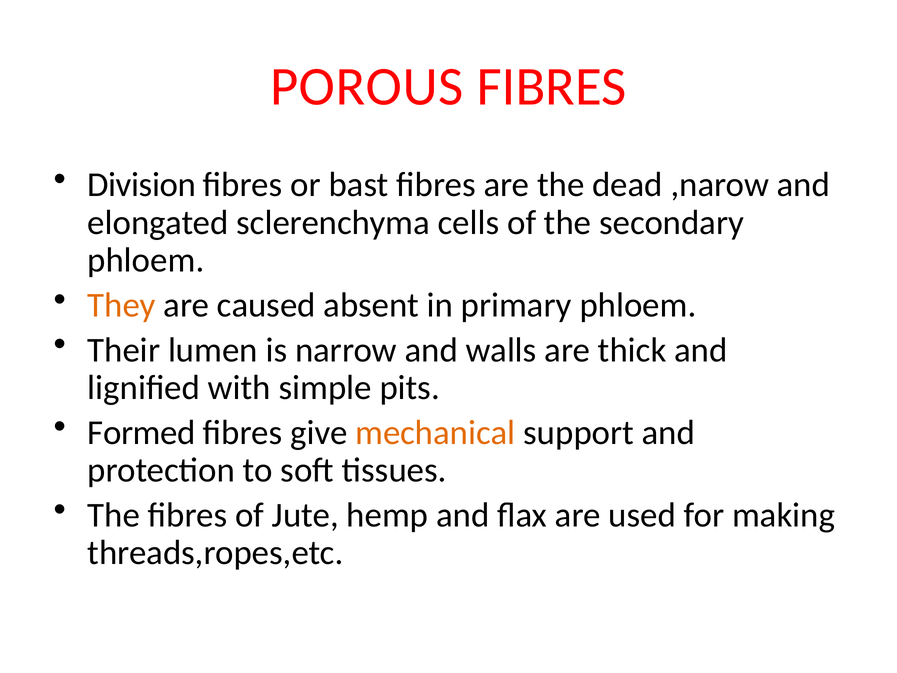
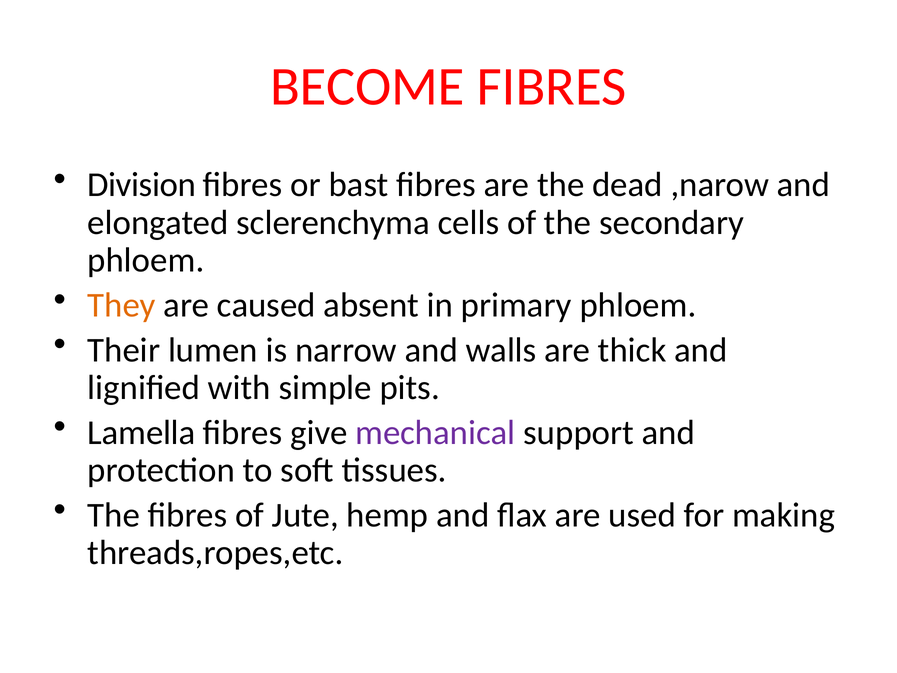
POROUS: POROUS -> BECOME
Formed: Formed -> Lamella
mechanical colour: orange -> purple
